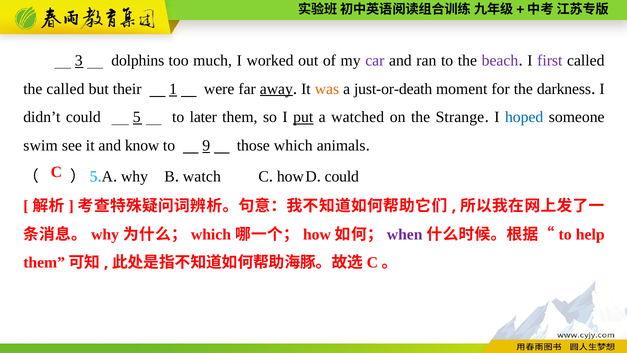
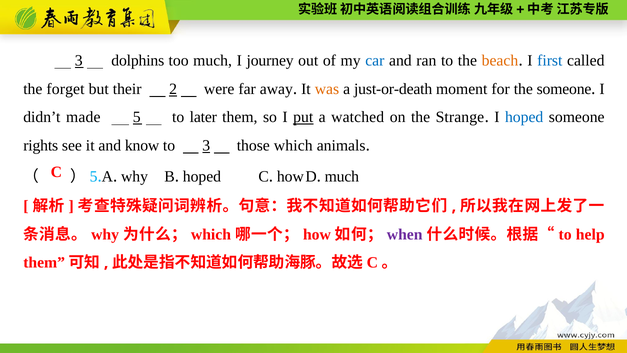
worked: worked -> journey
car colour: purple -> blue
beach colour: purple -> orange
first colour: purple -> blue
the called: called -> forget
1: 1 -> 2
away underline: present -> none
the darkness: darkness -> someone
didn’t could: could -> made
swim: swim -> rights
to 9: 9 -> 3
watch at (202, 176): watch -> hoped
could at (342, 176): could -> much
